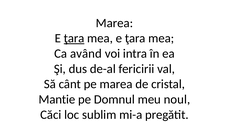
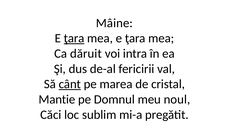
Marea at (114, 23): Marea -> Mâine
având: având -> dăruit
cânt underline: none -> present
